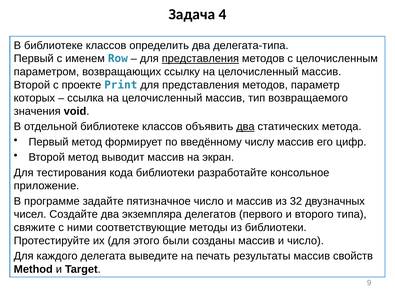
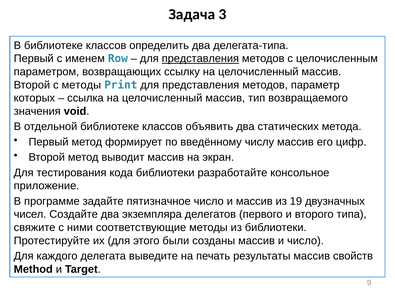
4: 4 -> 3
с проекте: проекте -> методы
два at (245, 127) underline: present -> none
32: 32 -> 19
